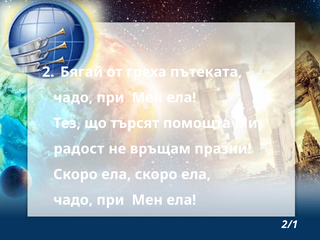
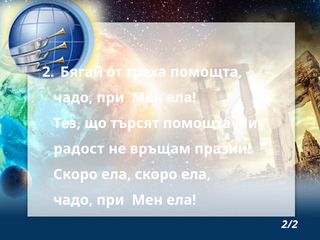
греха пътеката: пътеката -> помощта
2/1: 2/1 -> 2/2
